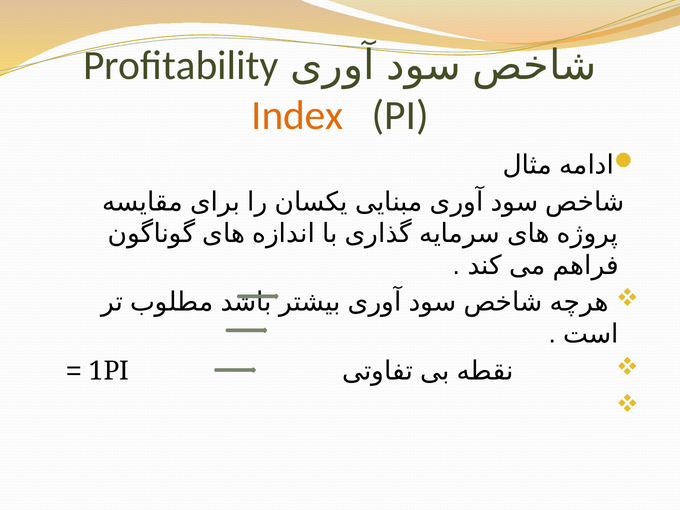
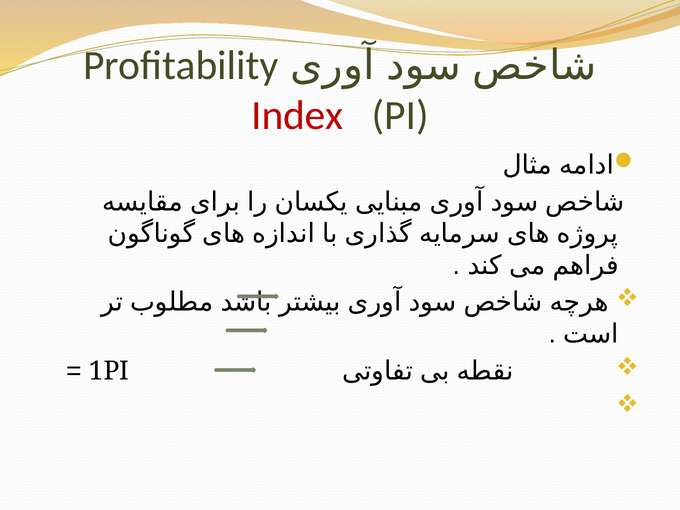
Index colour: orange -> red
